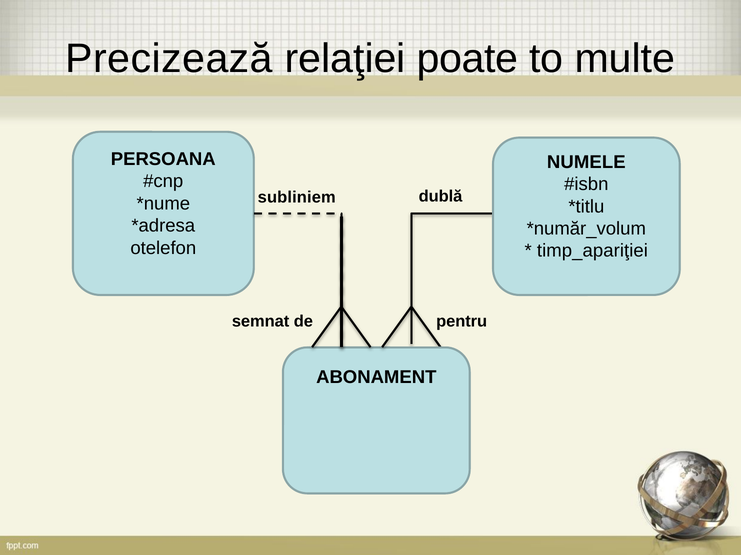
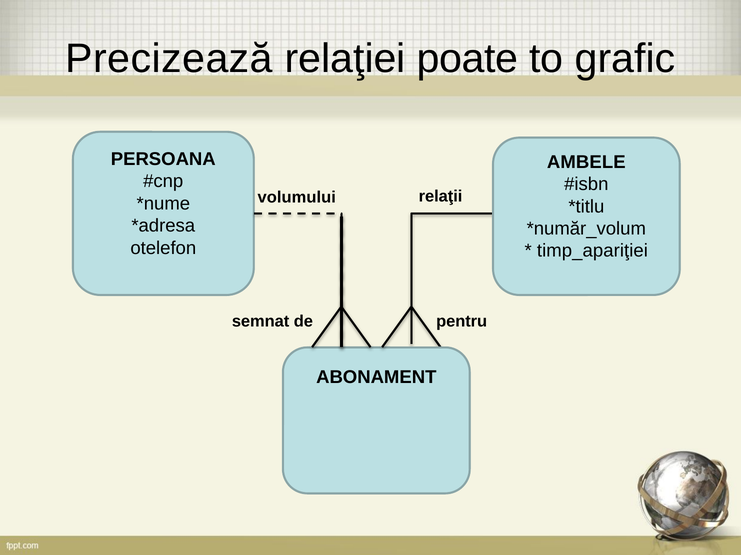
multe: multe -> grafic
NUMELE: NUMELE -> AMBELE
dublă: dublă -> relaţii
subliniem: subliniem -> volumului
